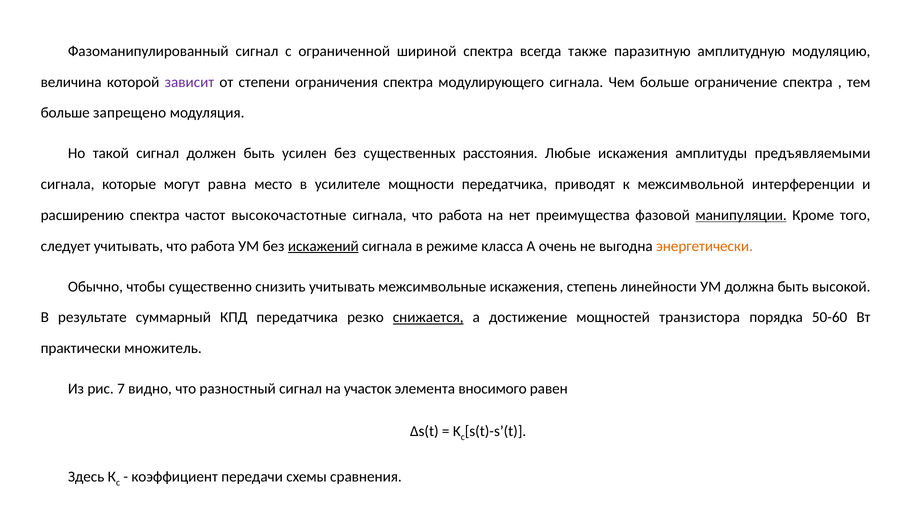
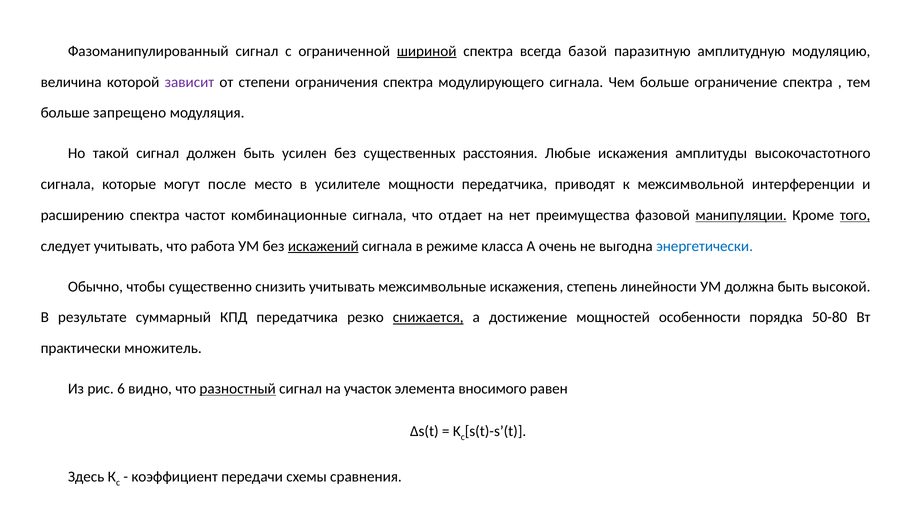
шириной underline: none -> present
также: также -> базой
предъявляемыми: предъявляемыми -> высокочастотного
равна: равна -> после
высокочастотные: высокочастотные -> комбинационные
сигнала что работа: работа -> отдает
того underline: none -> present
энергетически colour: orange -> blue
транзистора: транзистора -> особенности
50-60: 50-60 -> 50-80
7: 7 -> 6
разностный underline: none -> present
